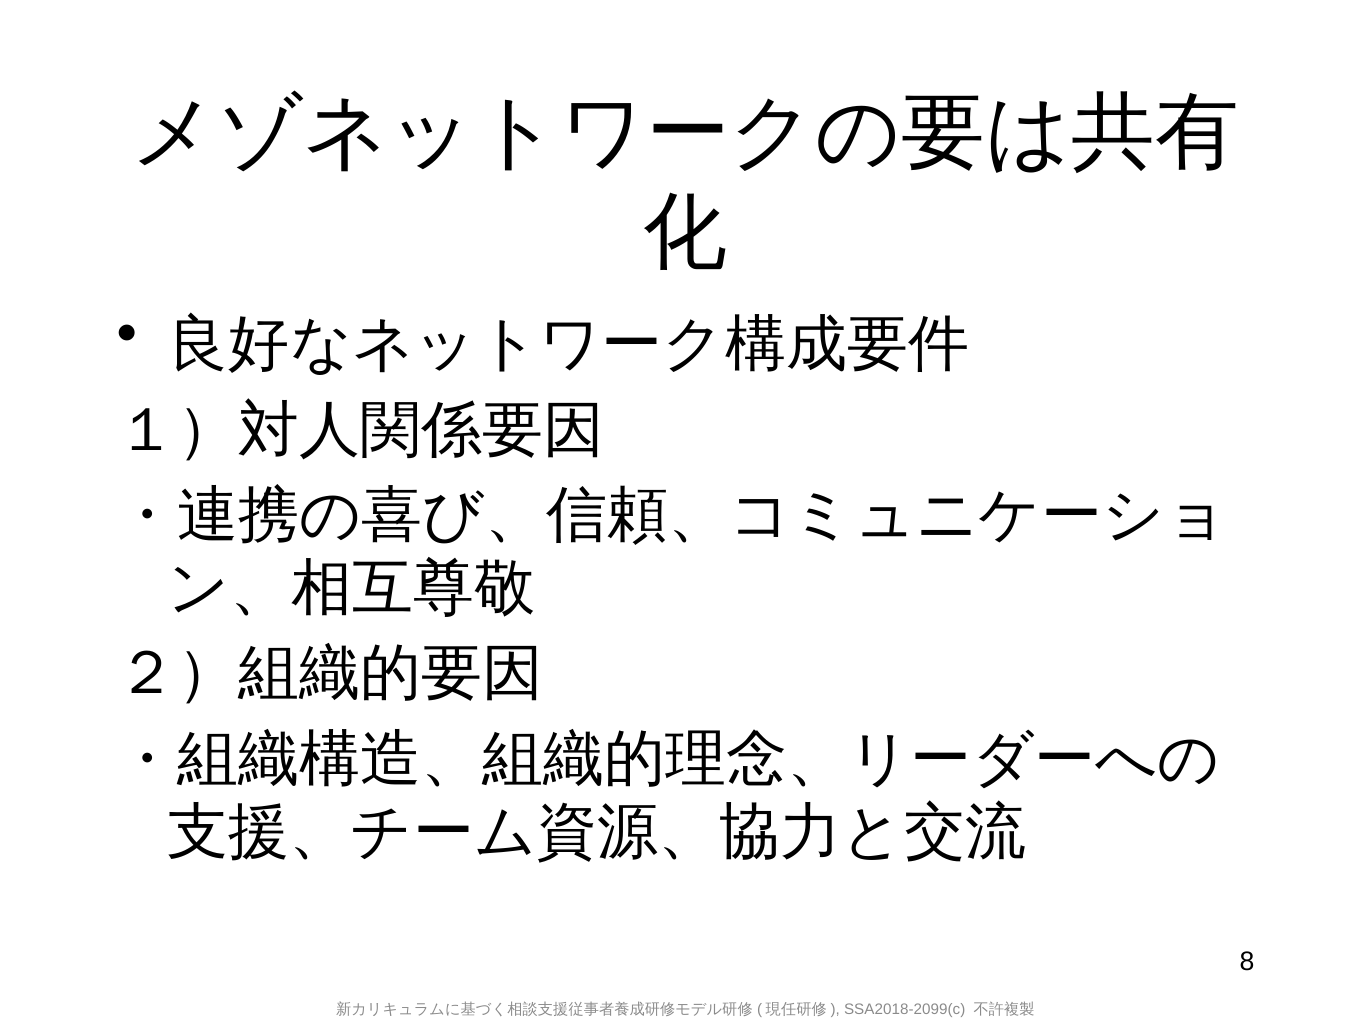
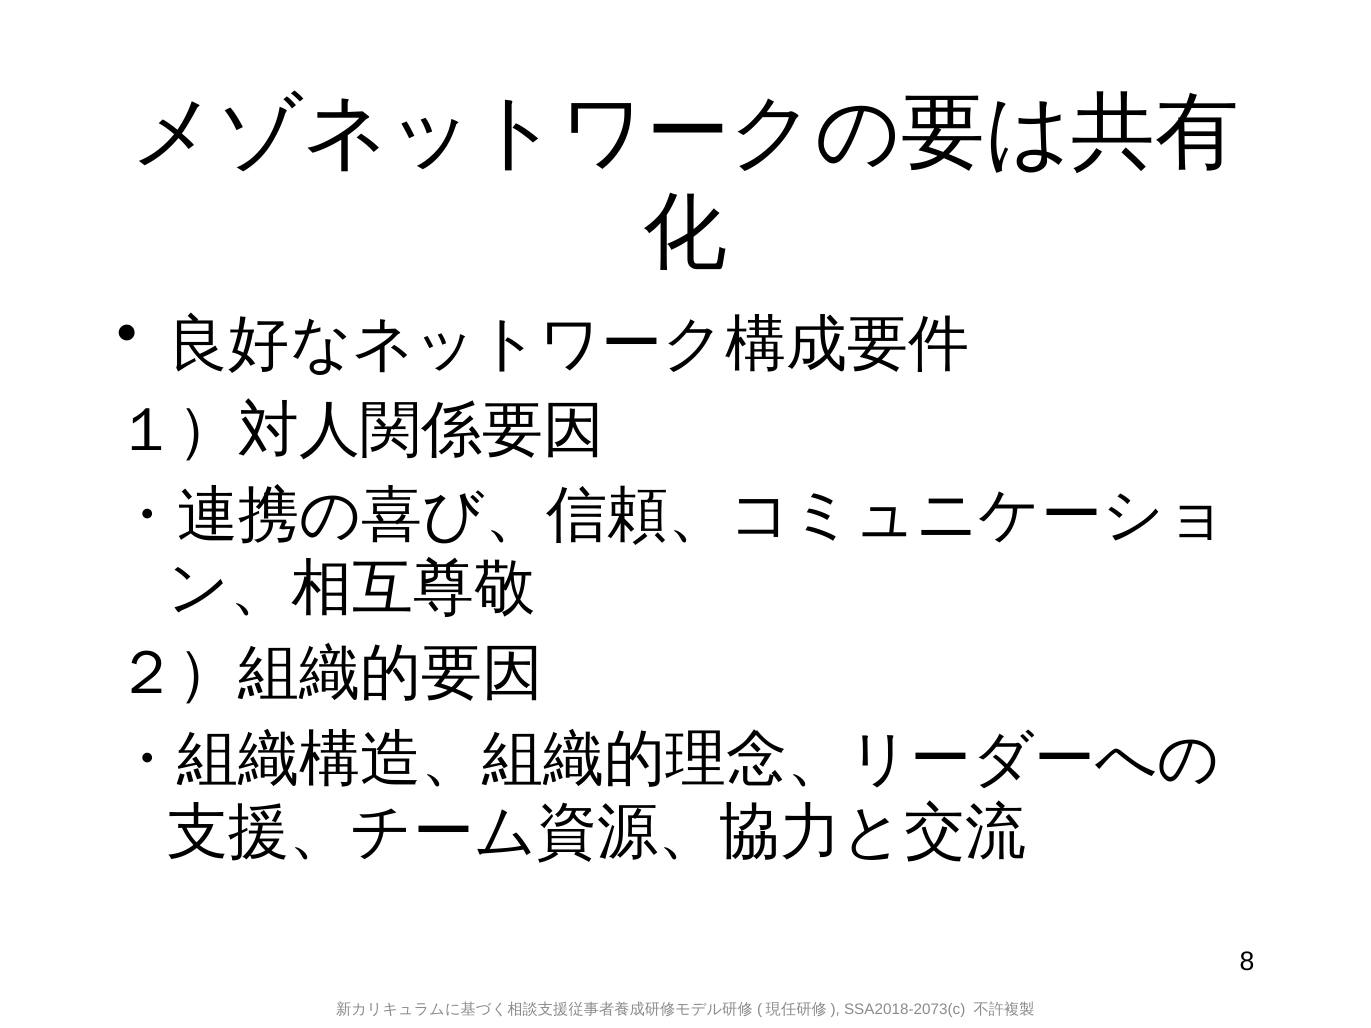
SSA2018-2099(c: SSA2018-2099(c -> SSA2018-2073(c
